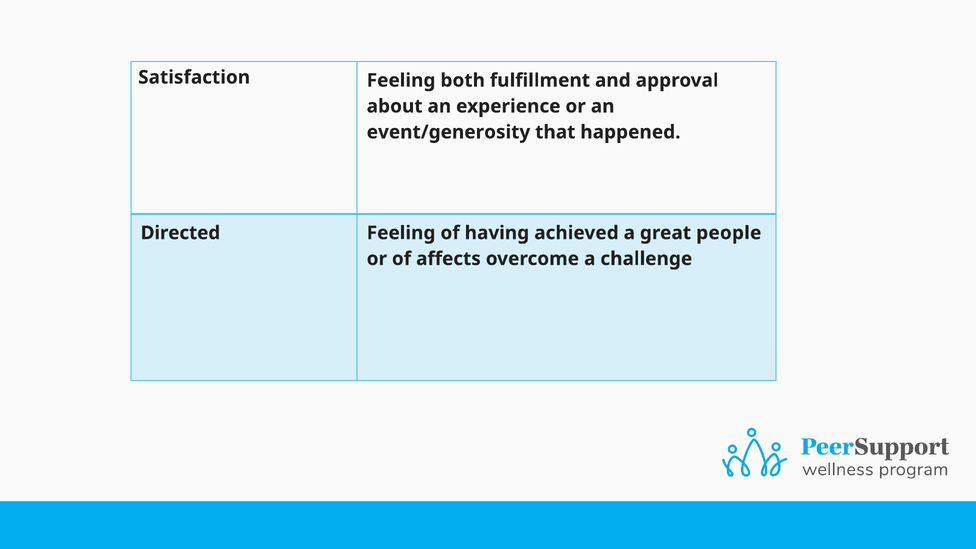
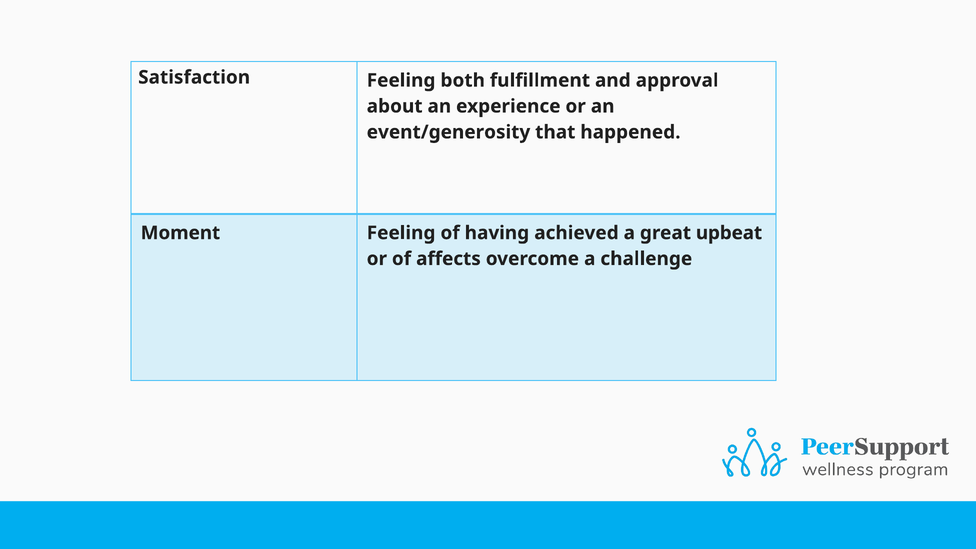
Directed: Directed -> Moment
people: people -> upbeat
